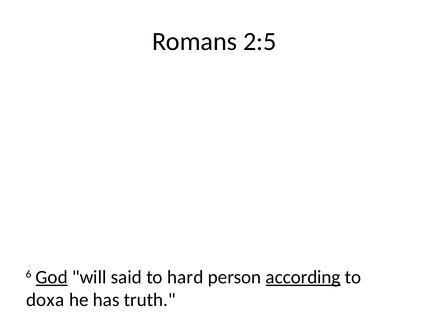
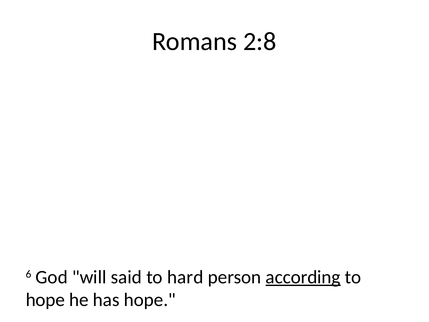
2:5: 2:5 -> 2:8
God underline: present -> none
doxa at (45, 300): doxa -> hope
has truth: truth -> hope
